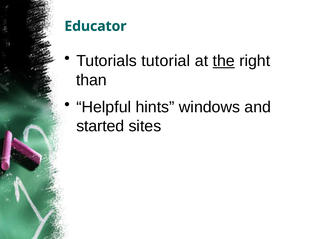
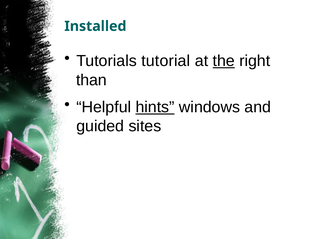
Educator: Educator -> Installed
hints underline: none -> present
started: started -> guided
